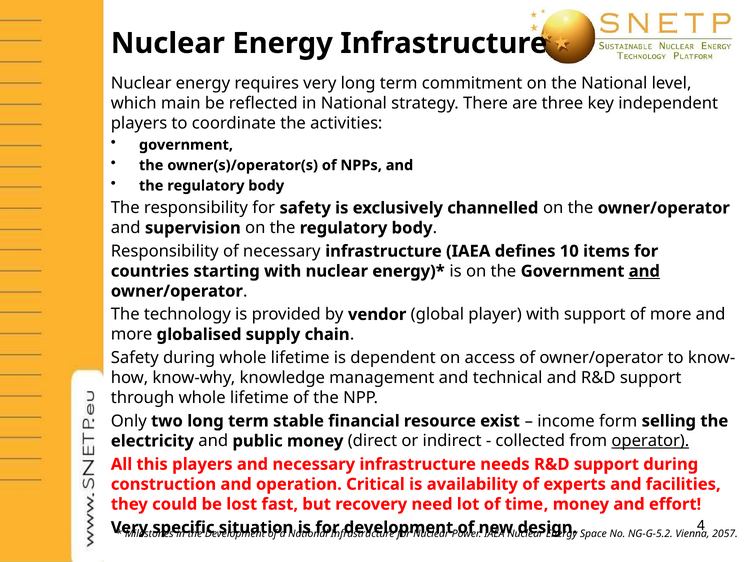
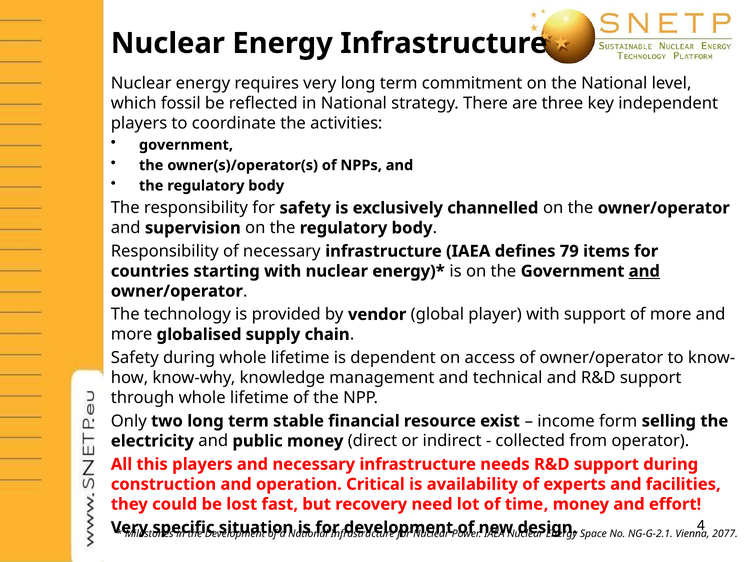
main: main -> fossil
10: 10 -> 79
operator underline: present -> none
NG-G-5.2: NG-G-5.2 -> NG-G-2.1
2057: 2057 -> 2077
